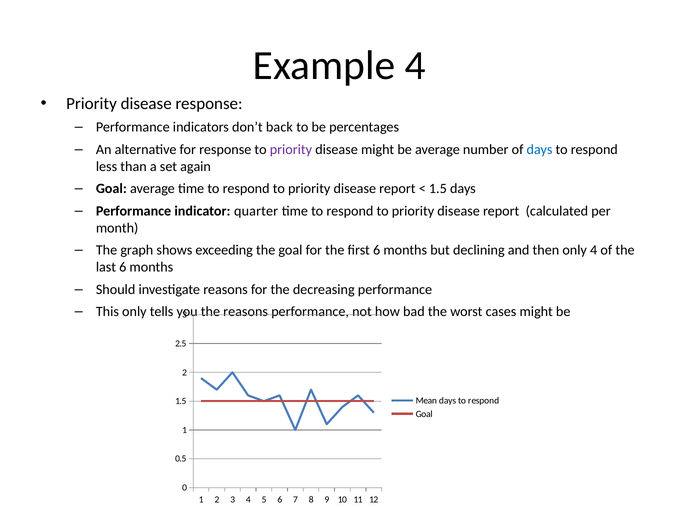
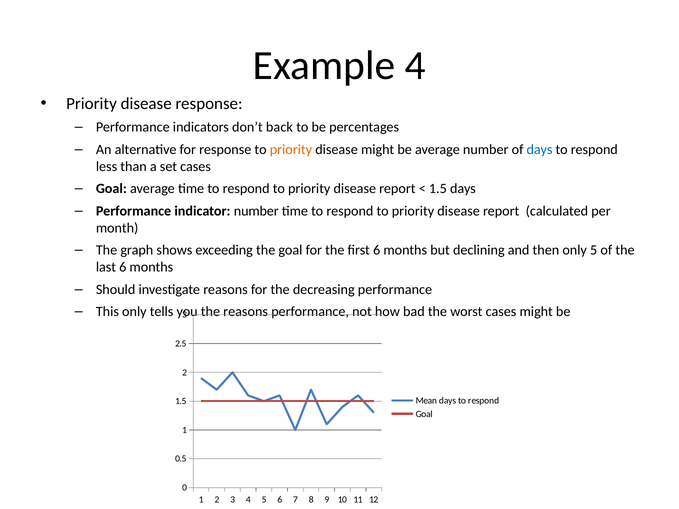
priority at (291, 150) colour: purple -> orange
set again: again -> cases
indicator quarter: quarter -> number
only 4: 4 -> 5
